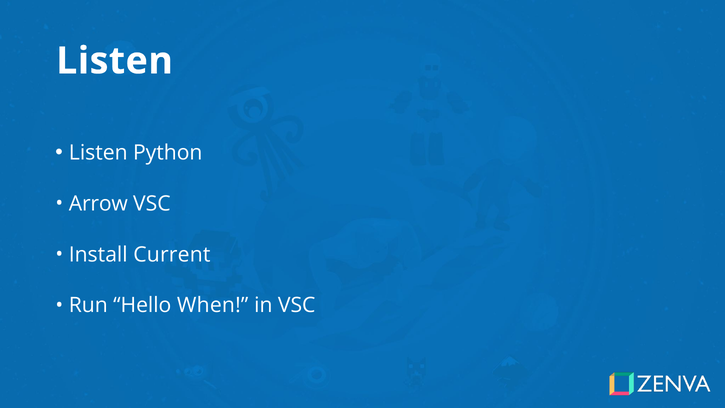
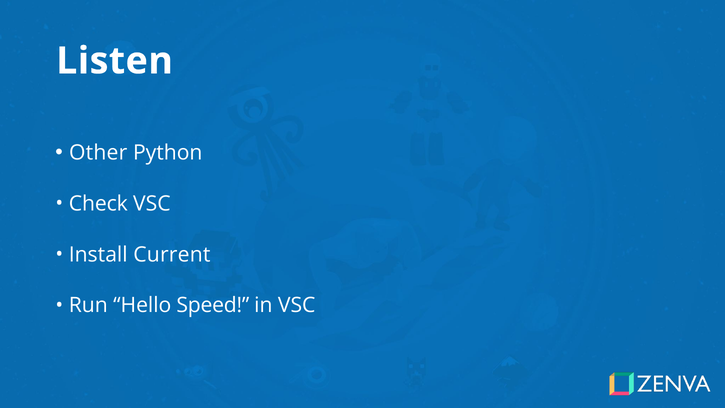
Listen at (98, 153): Listen -> Other
Arrow: Arrow -> Check
When: When -> Speed
